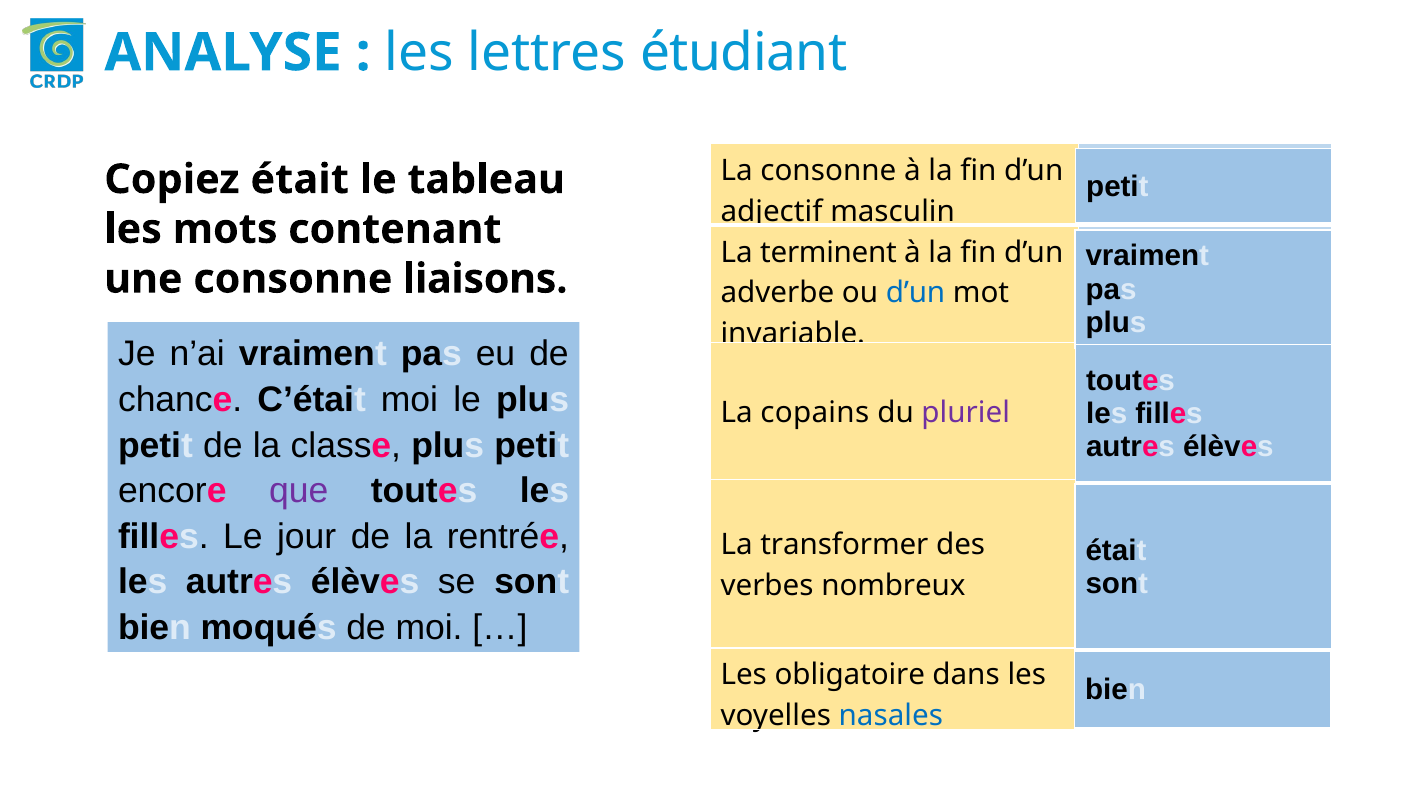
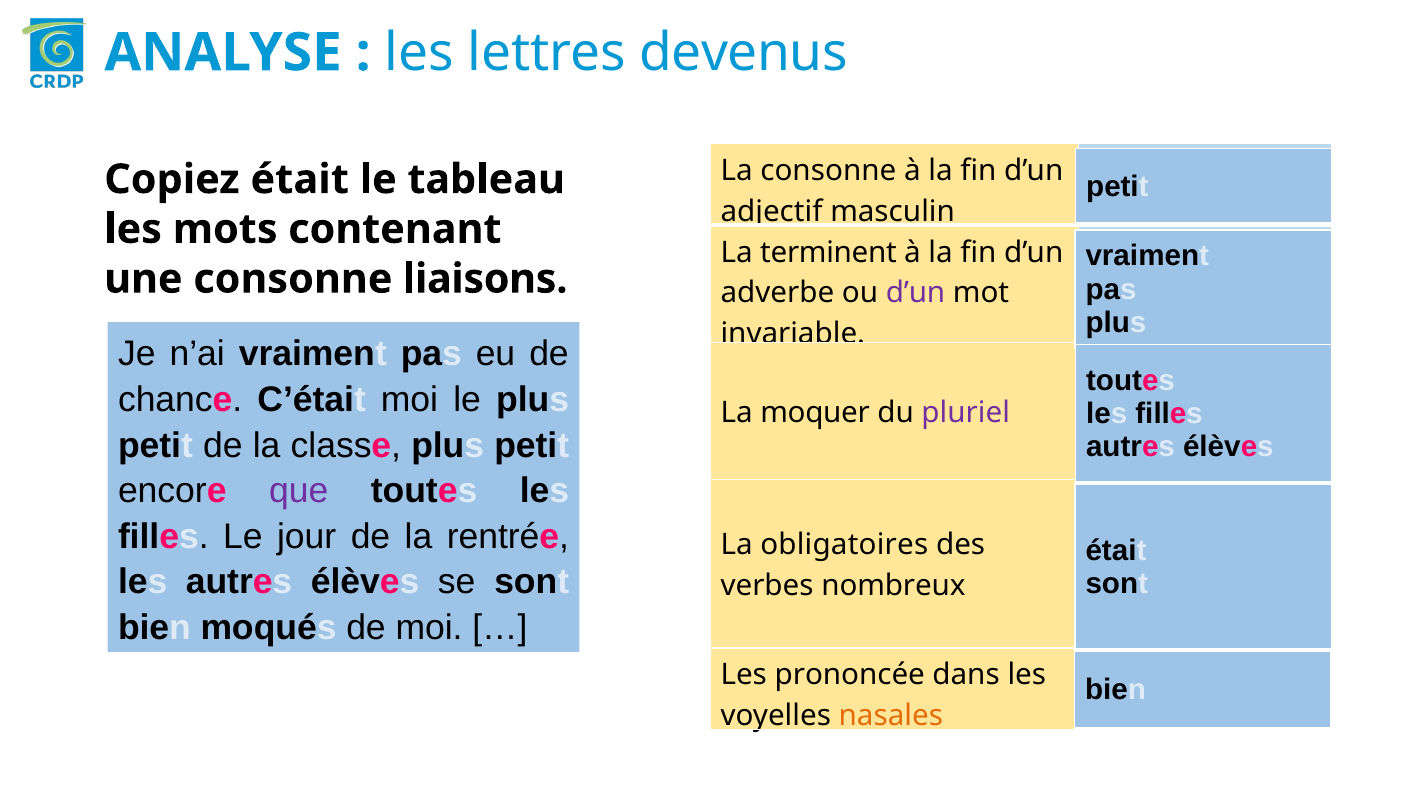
étudiant: étudiant -> devenus
d’un at (916, 293) colour: blue -> purple
copains: copains -> moquer
transformer: transformer -> obligatoires
obligatoire: obligatoire -> prononcée
nasales colour: blue -> orange
